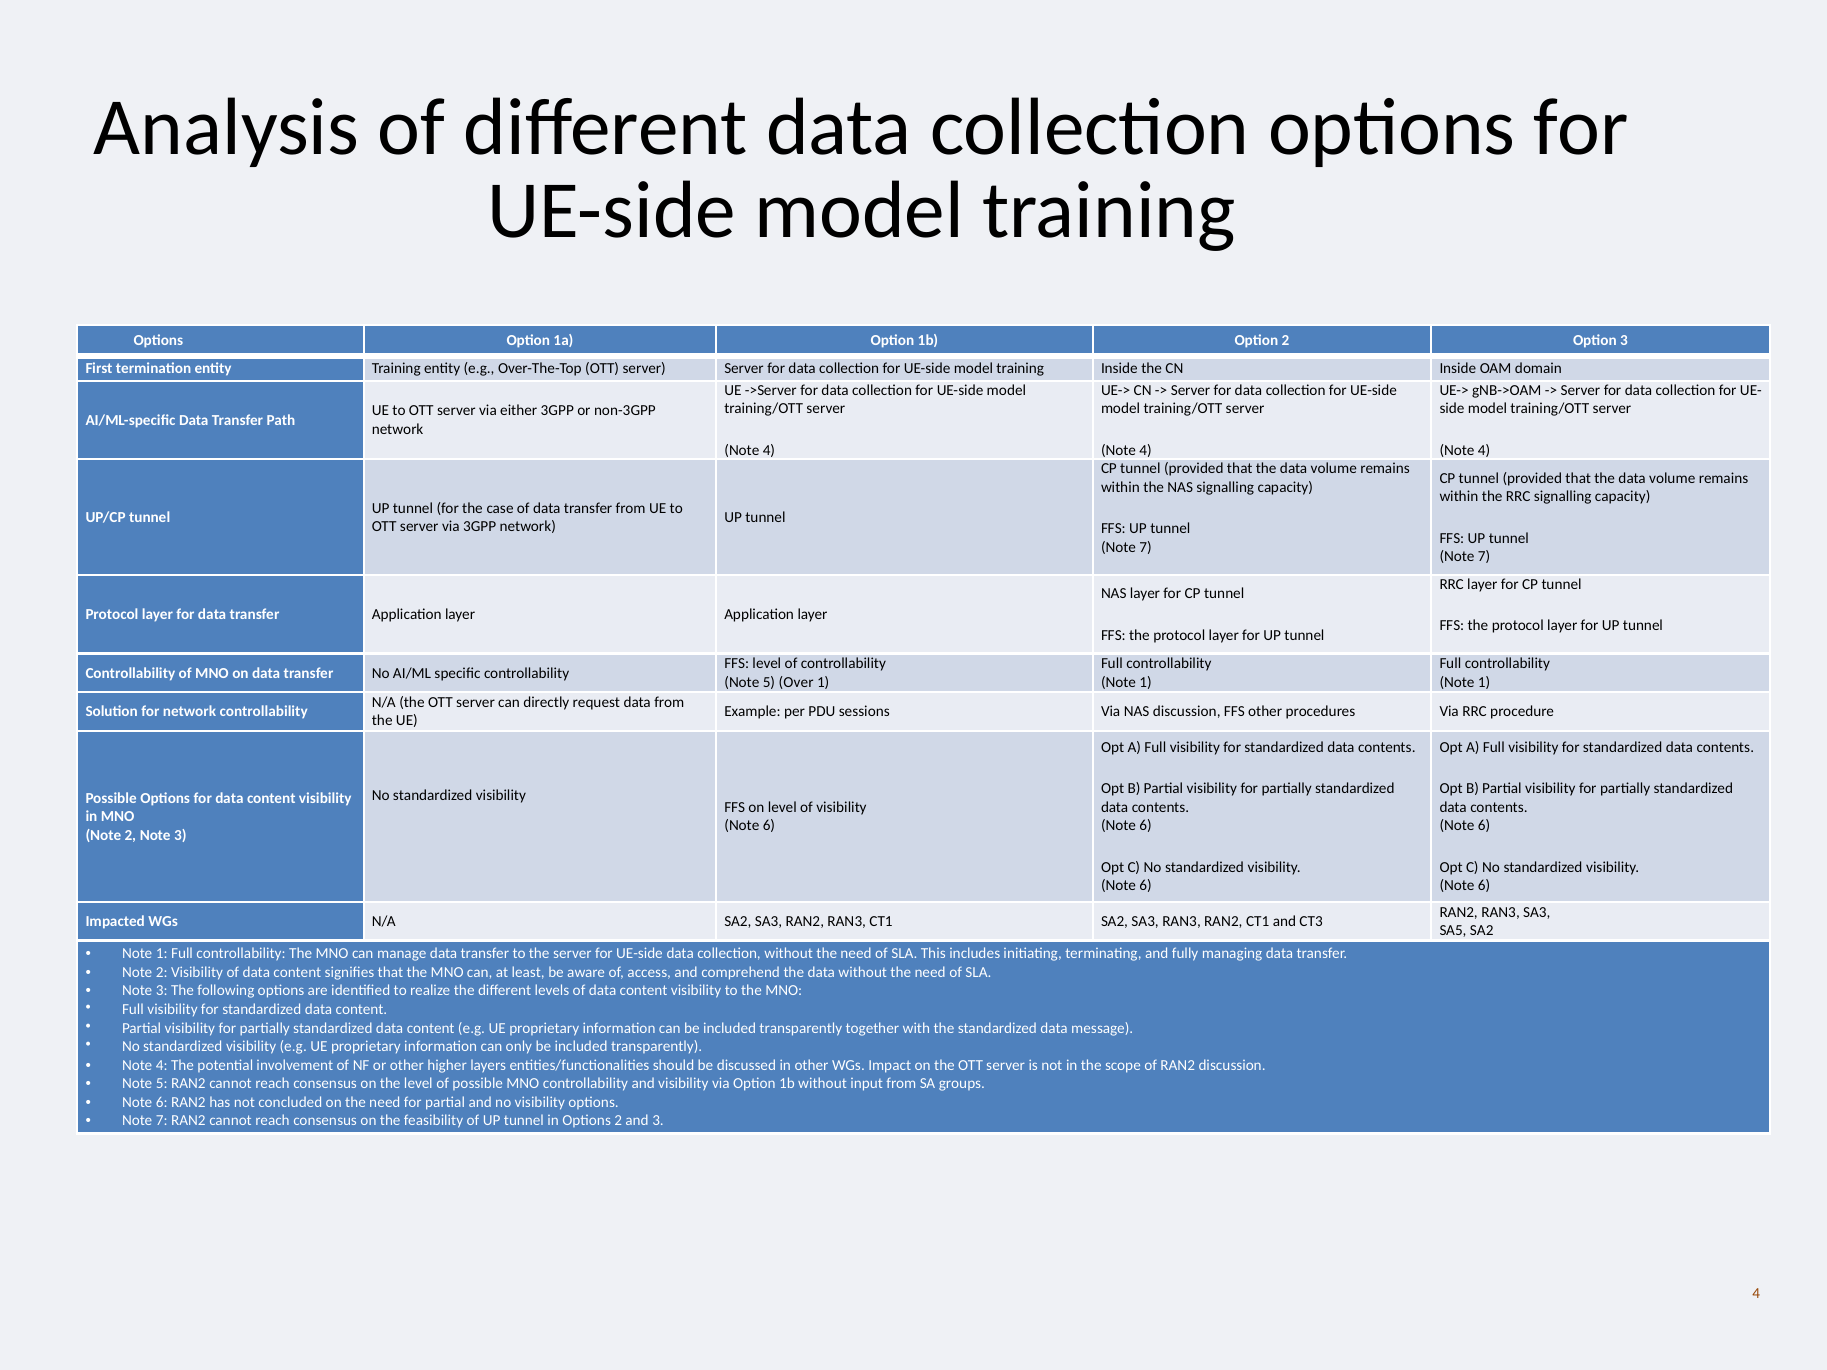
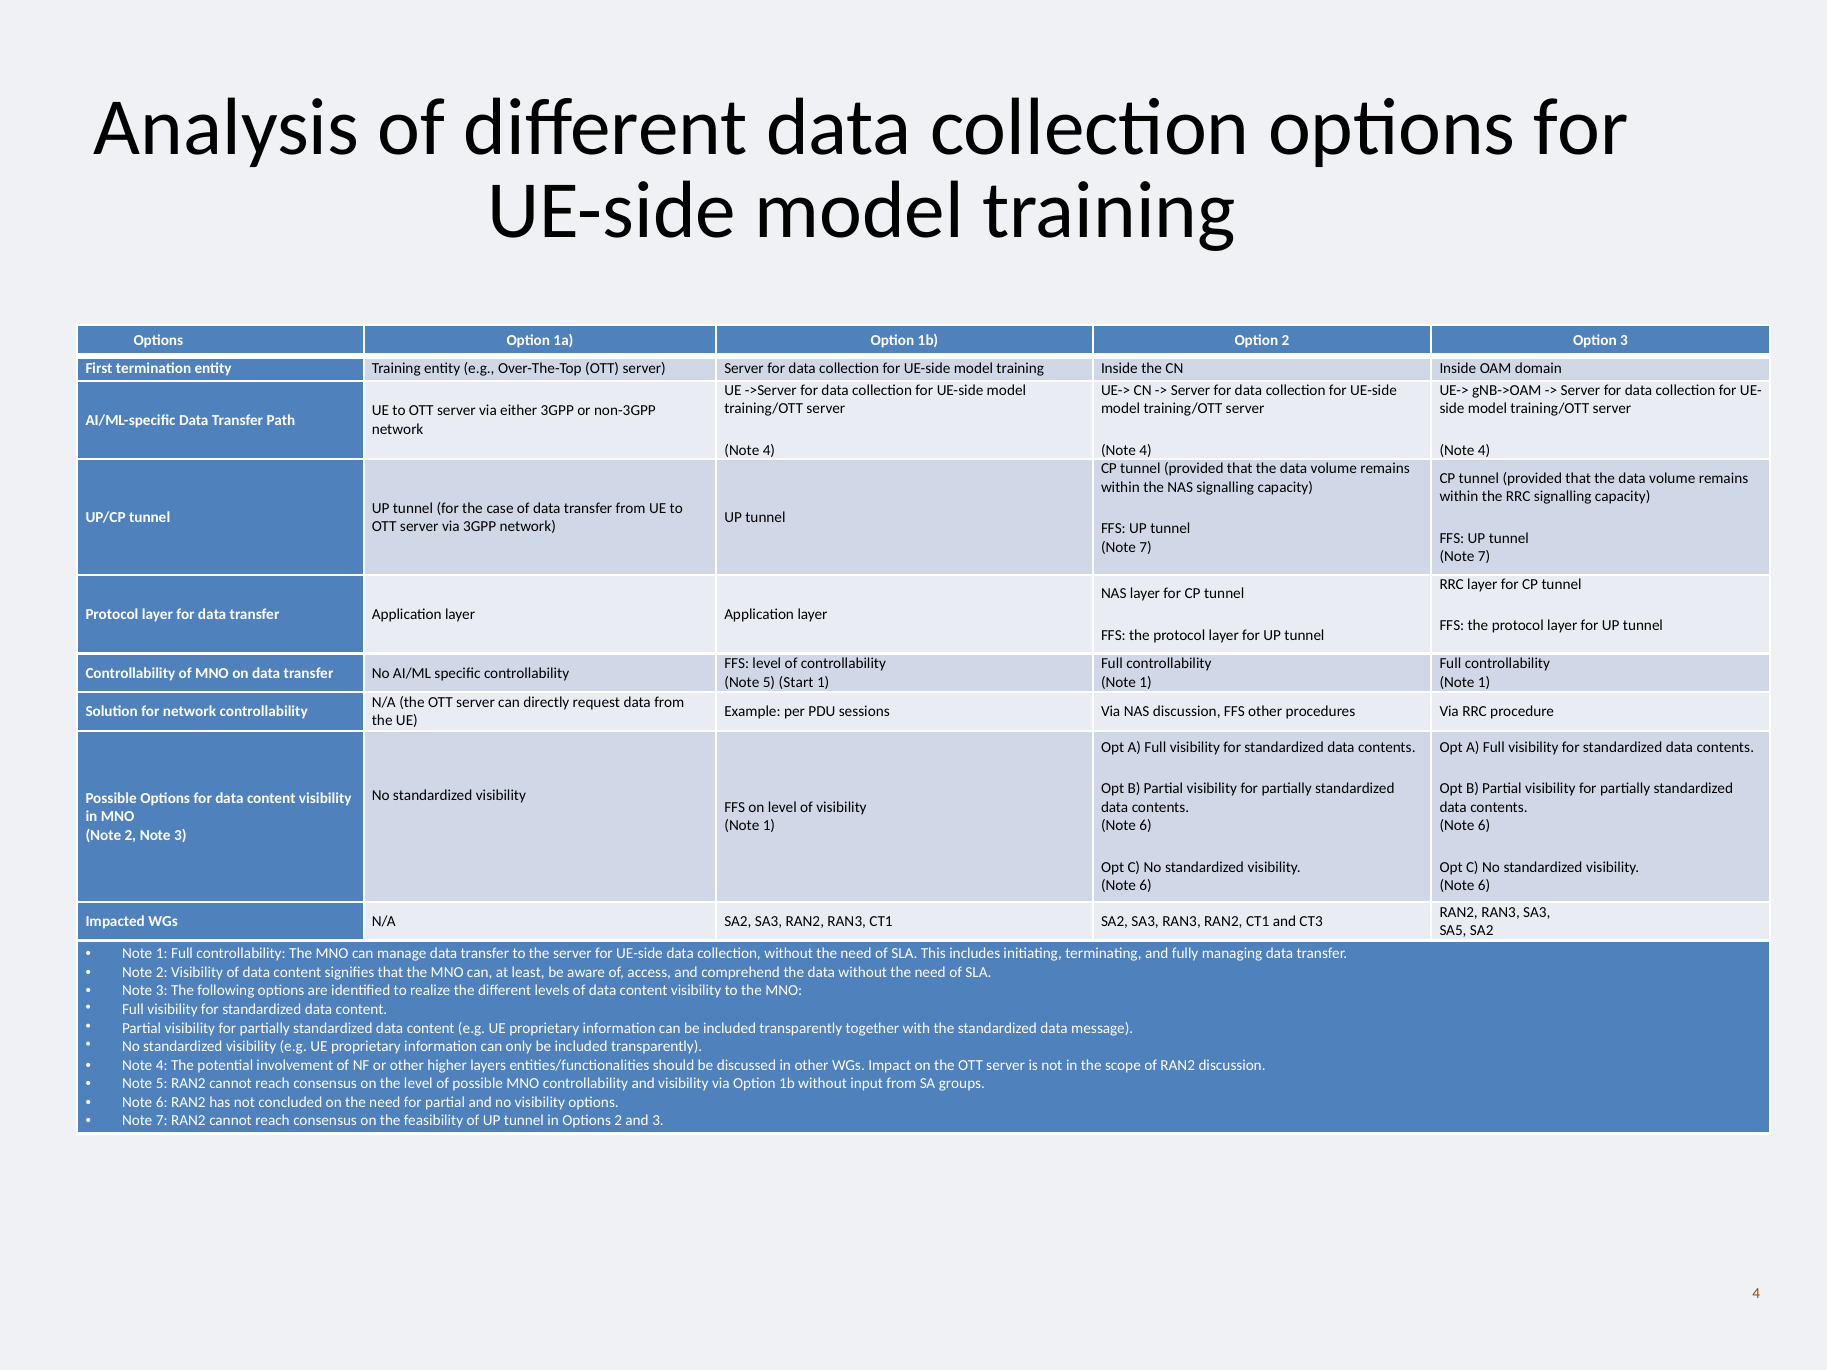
Over: Over -> Start
6 at (769, 826): 6 -> 1
